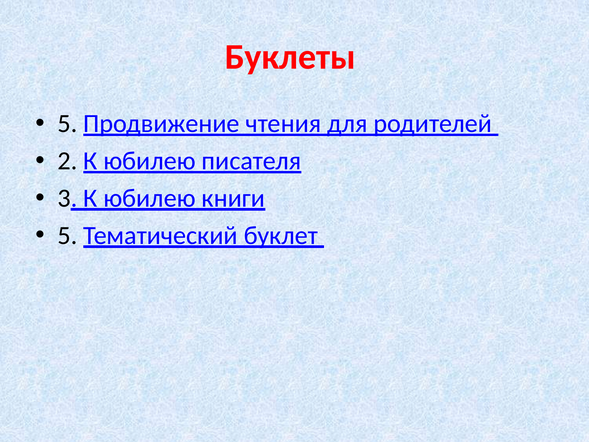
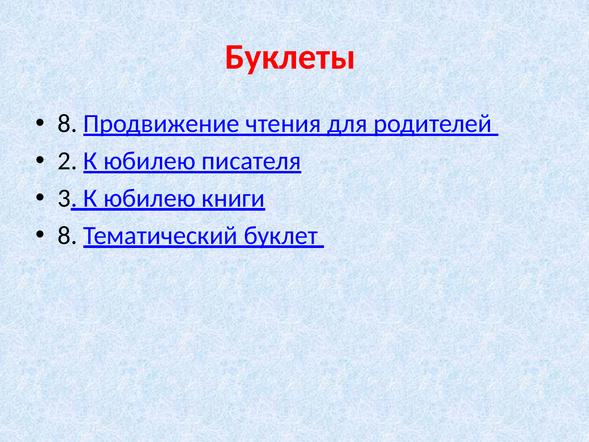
5 at (67, 124): 5 -> 8
5 at (67, 235): 5 -> 8
